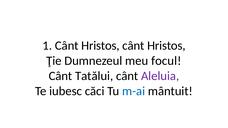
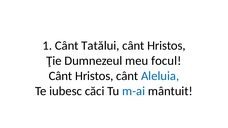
1 Cânt Hristos: Hristos -> Tatălui
Tatălui at (94, 76): Tatălui -> Hristos
Aleluia colour: purple -> blue
